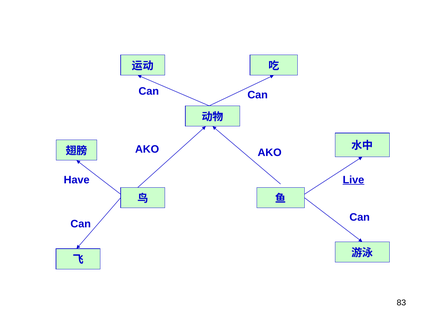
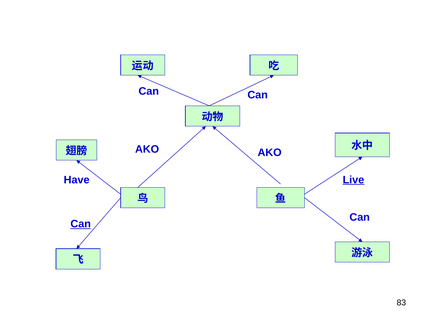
Can at (81, 224) underline: none -> present
